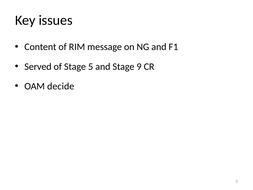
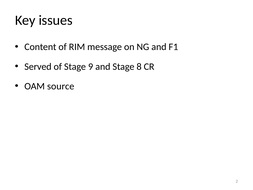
5: 5 -> 9
9: 9 -> 8
decide: decide -> source
